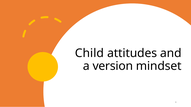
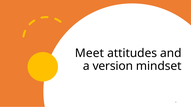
Child: Child -> Meet
